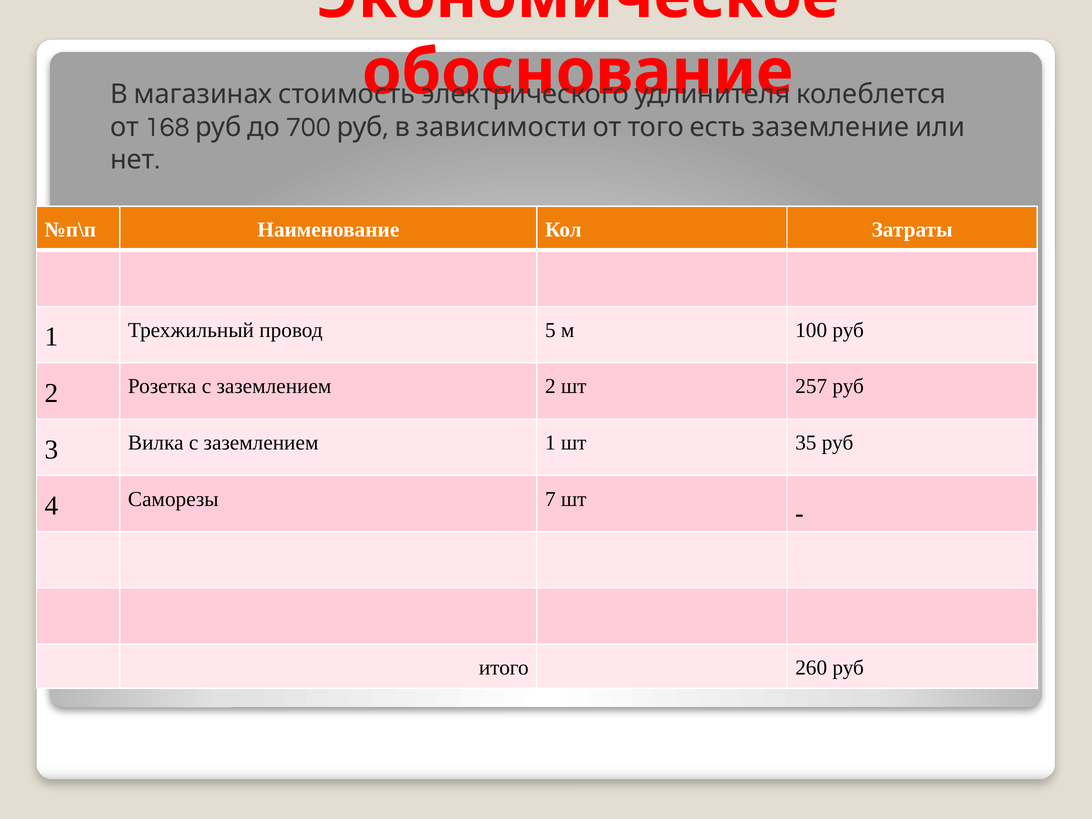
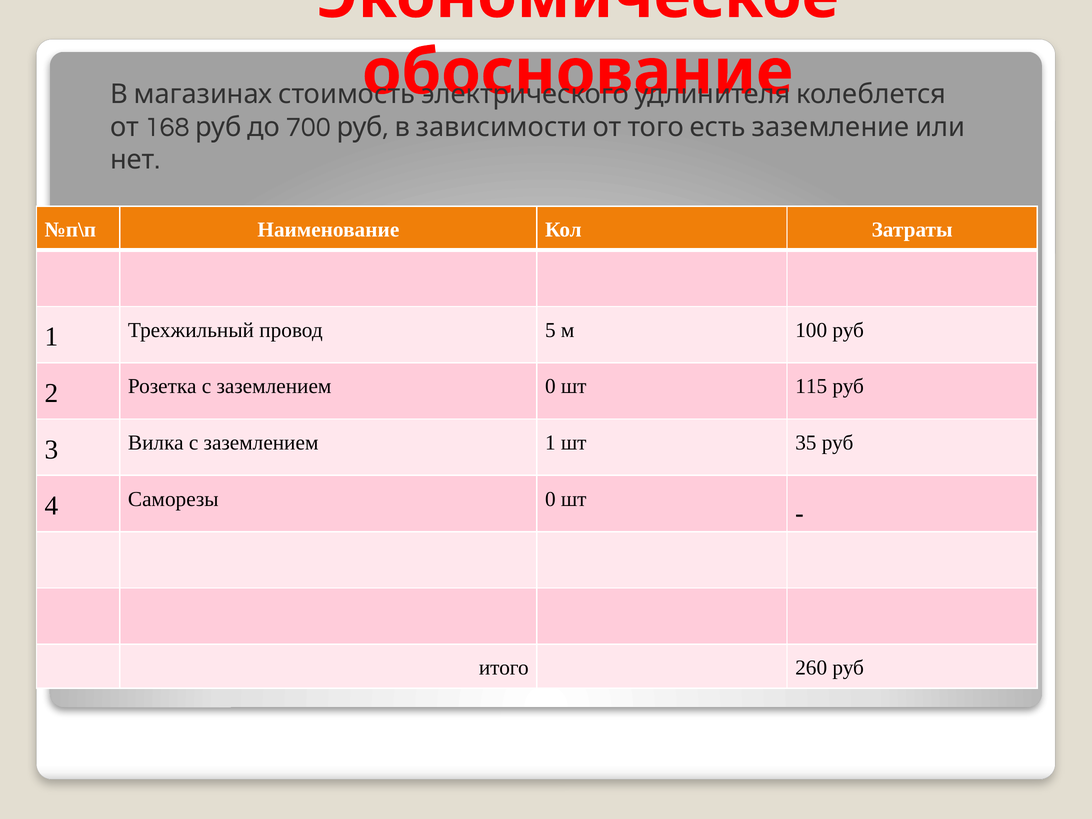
заземлением 2: 2 -> 0
257: 257 -> 115
Саморезы 7: 7 -> 0
